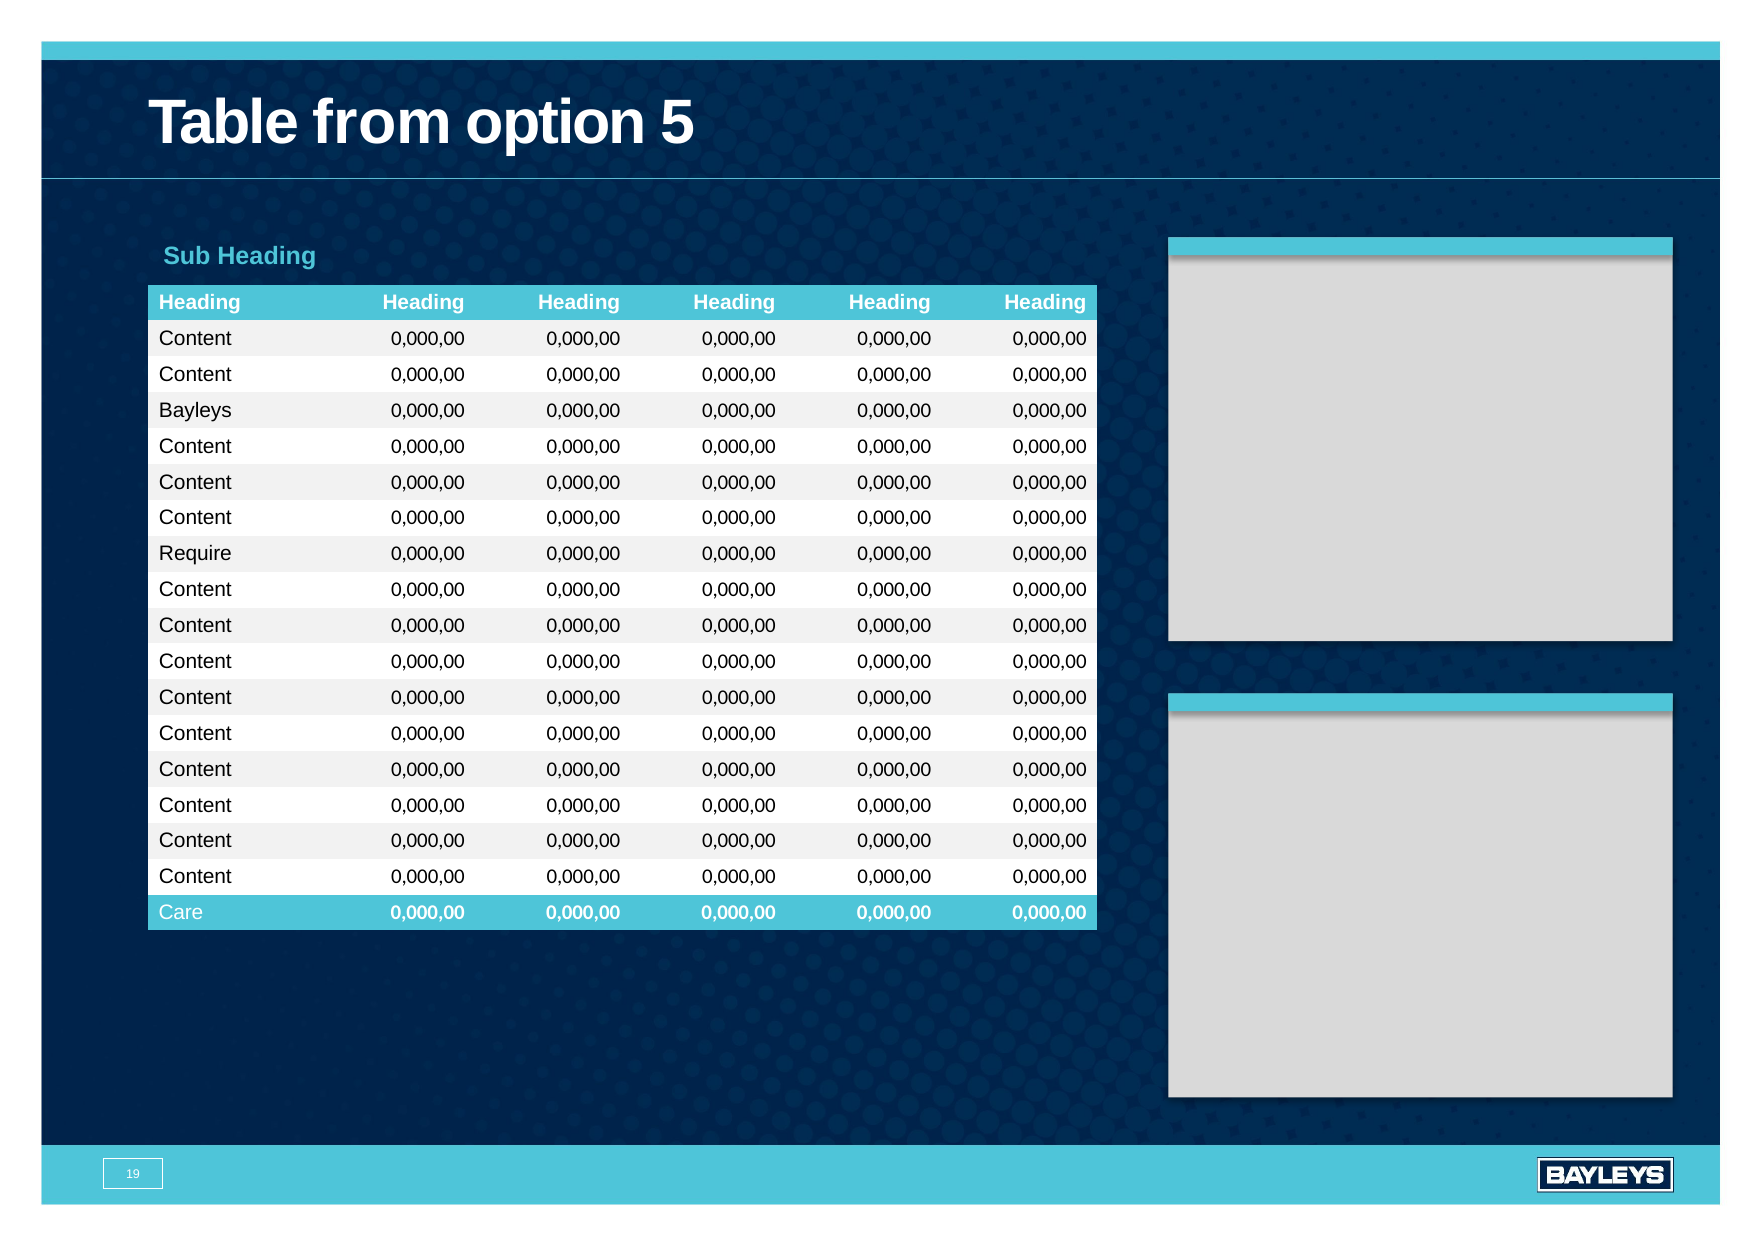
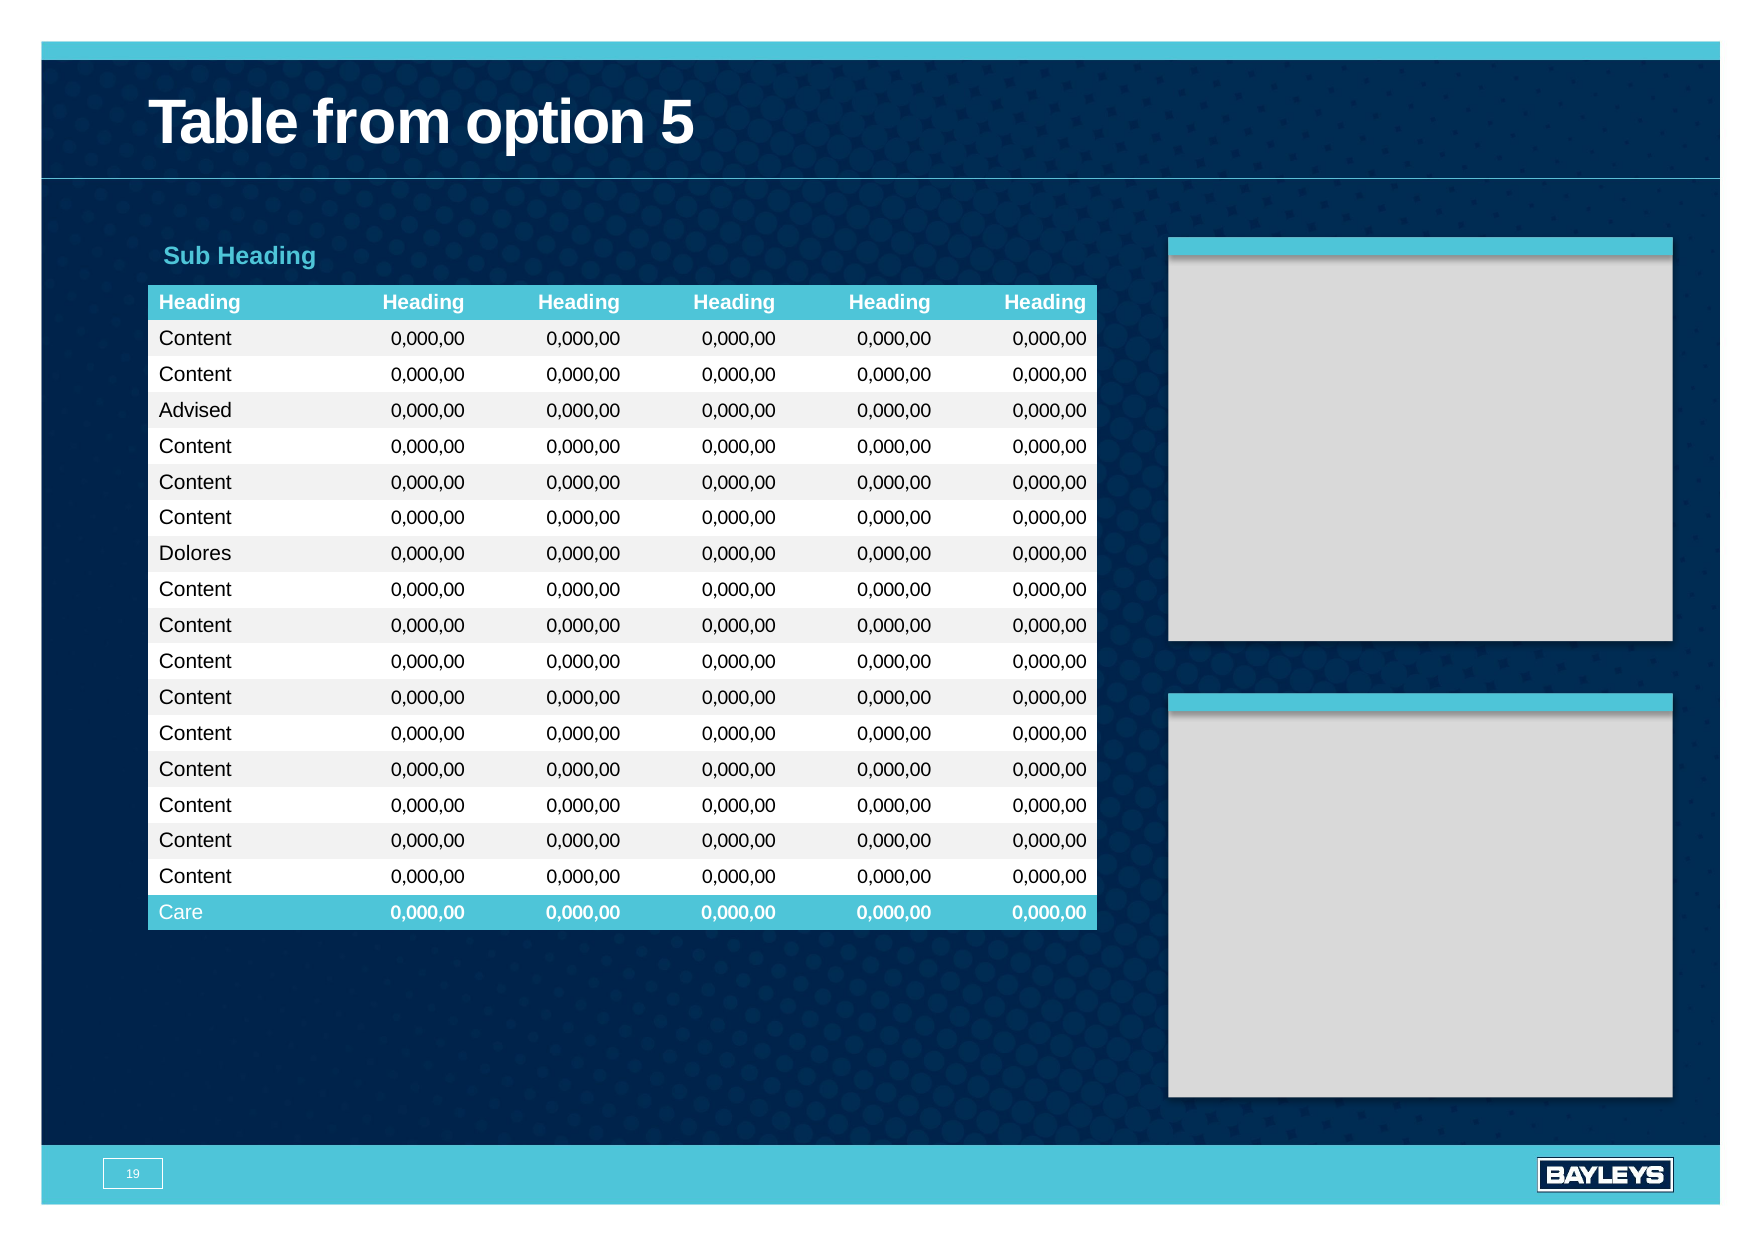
Bayleys: Bayleys -> Advised
Require: Require -> Dolores
